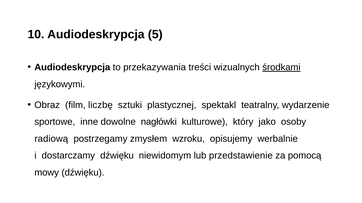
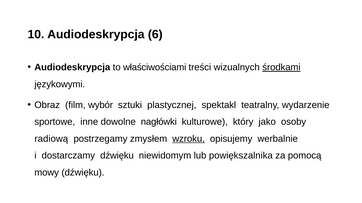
5: 5 -> 6
przekazywania: przekazywania -> właściwościami
liczbę: liczbę -> wybór
wzroku underline: none -> present
przedstawienie: przedstawienie -> powiększalnika
